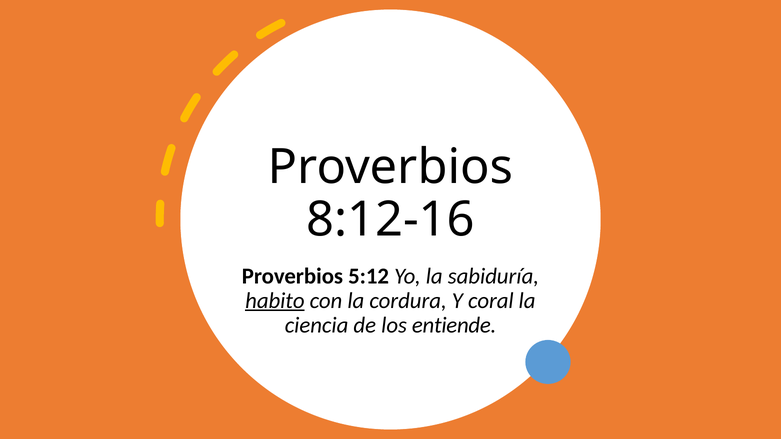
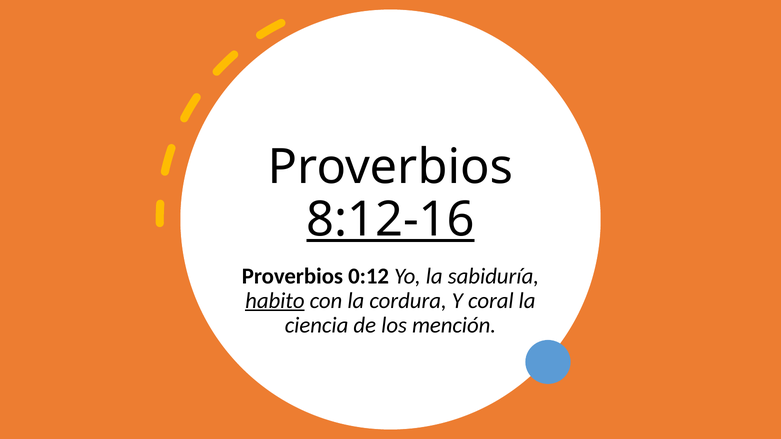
8:12-16 underline: none -> present
5:12: 5:12 -> 0:12
entiende: entiende -> mención
